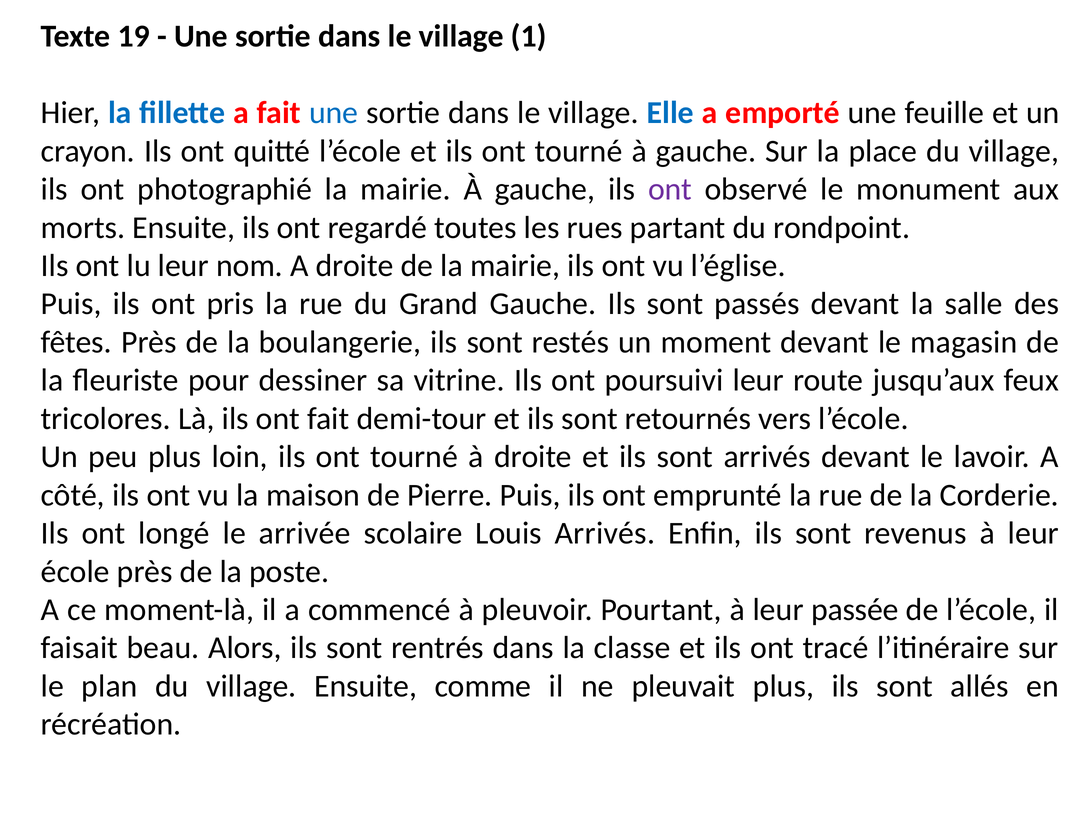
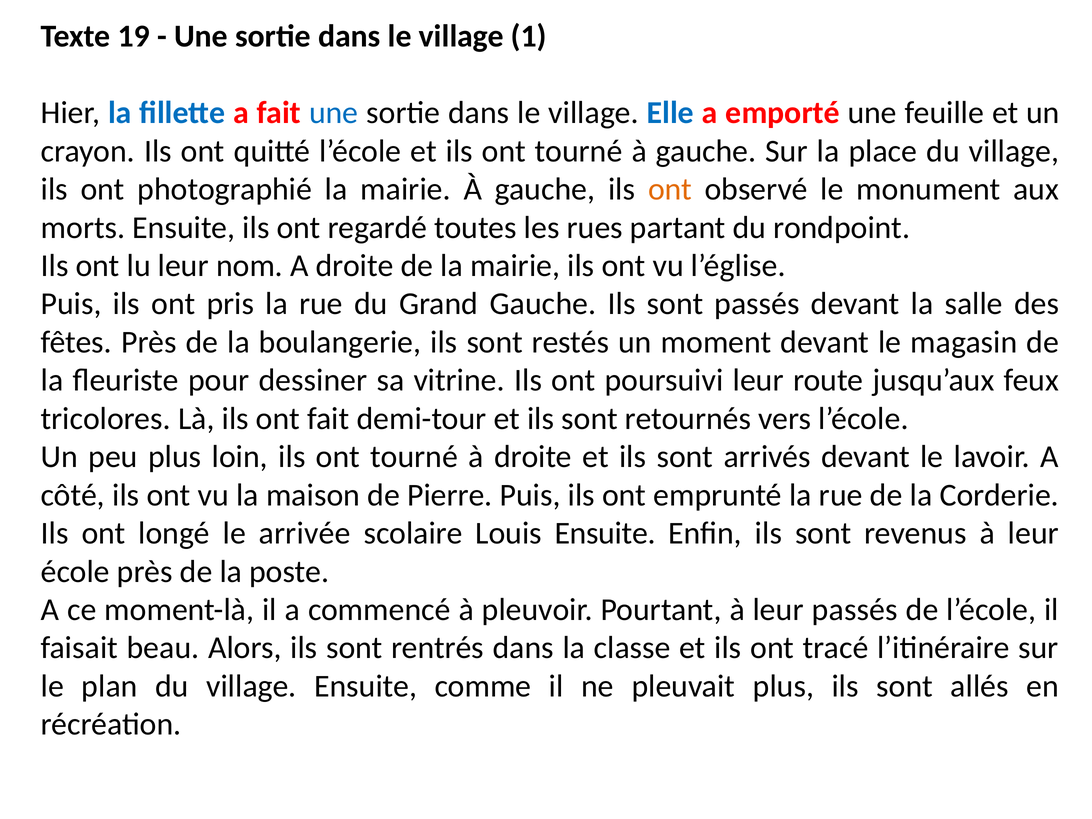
ont at (670, 189) colour: purple -> orange
Louis Arrivés: Arrivés -> Ensuite
leur passée: passée -> passés
